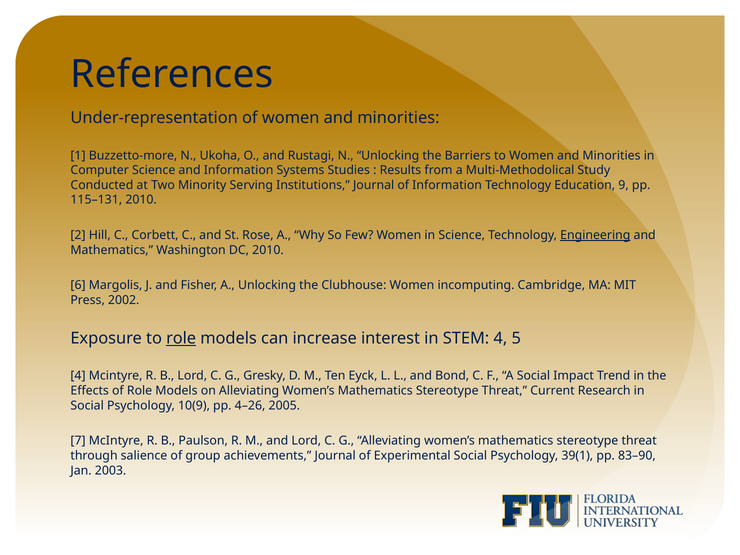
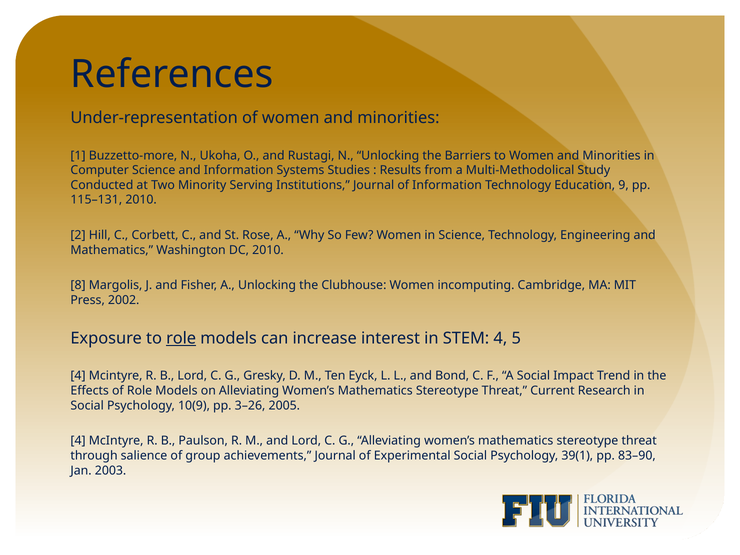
Engineering underline: present -> none
6: 6 -> 8
4–26: 4–26 -> 3–26
7 at (78, 441): 7 -> 4
